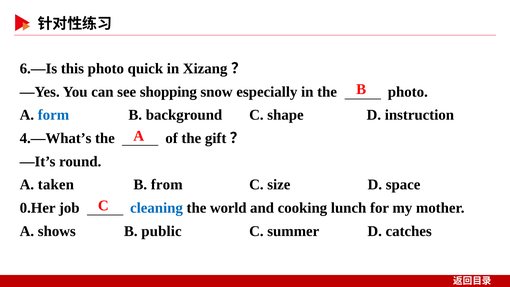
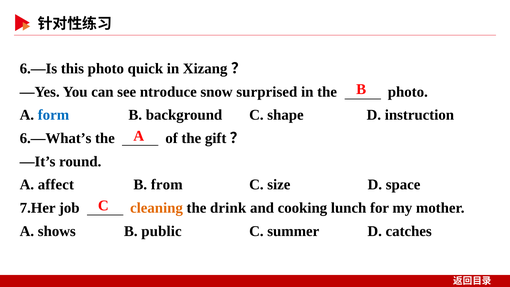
shopping: shopping -> ntroduce
especially: especially -> surprised
4.—What’s: 4.—What’s -> 6.—What’s
taken: taken -> affect
0.Her: 0.Her -> 7.Her
cleaning colour: blue -> orange
world: world -> drink
